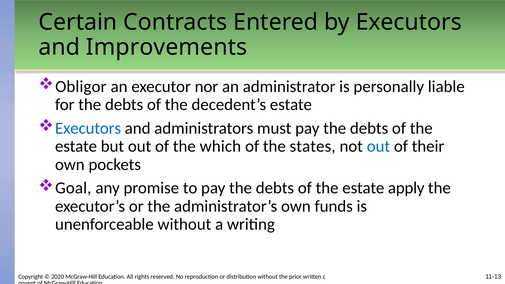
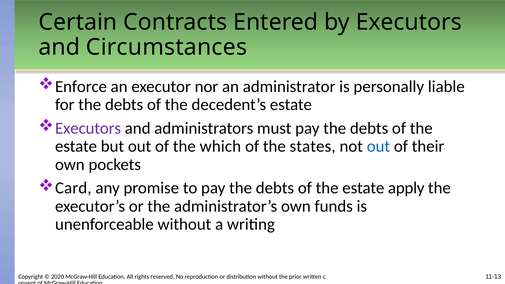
Improvements: Improvements -> Circumstances
Obligor: Obligor -> Enforce
Executors at (88, 128) colour: blue -> purple
Goal: Goal -> Card
